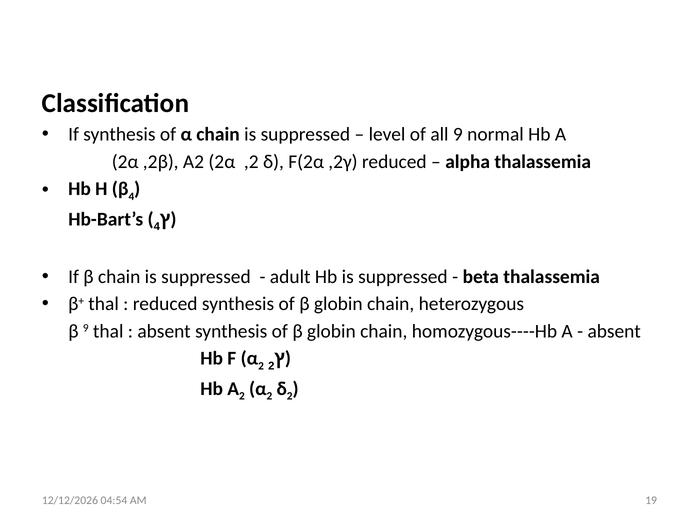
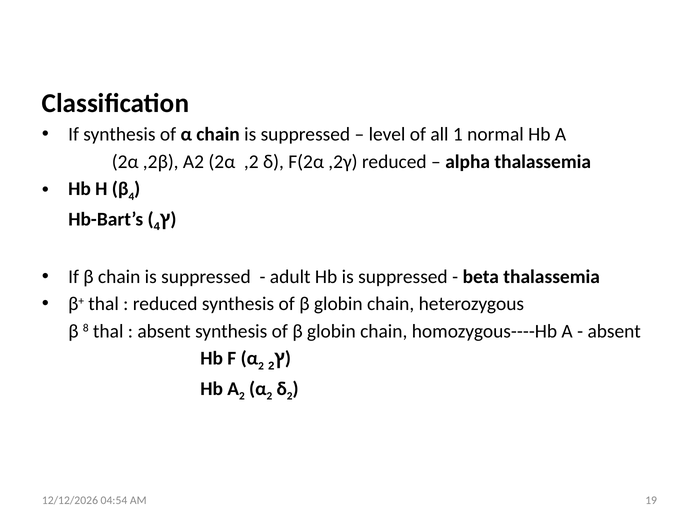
all 9: 9 -> 1
β 9: 9 -> 8
